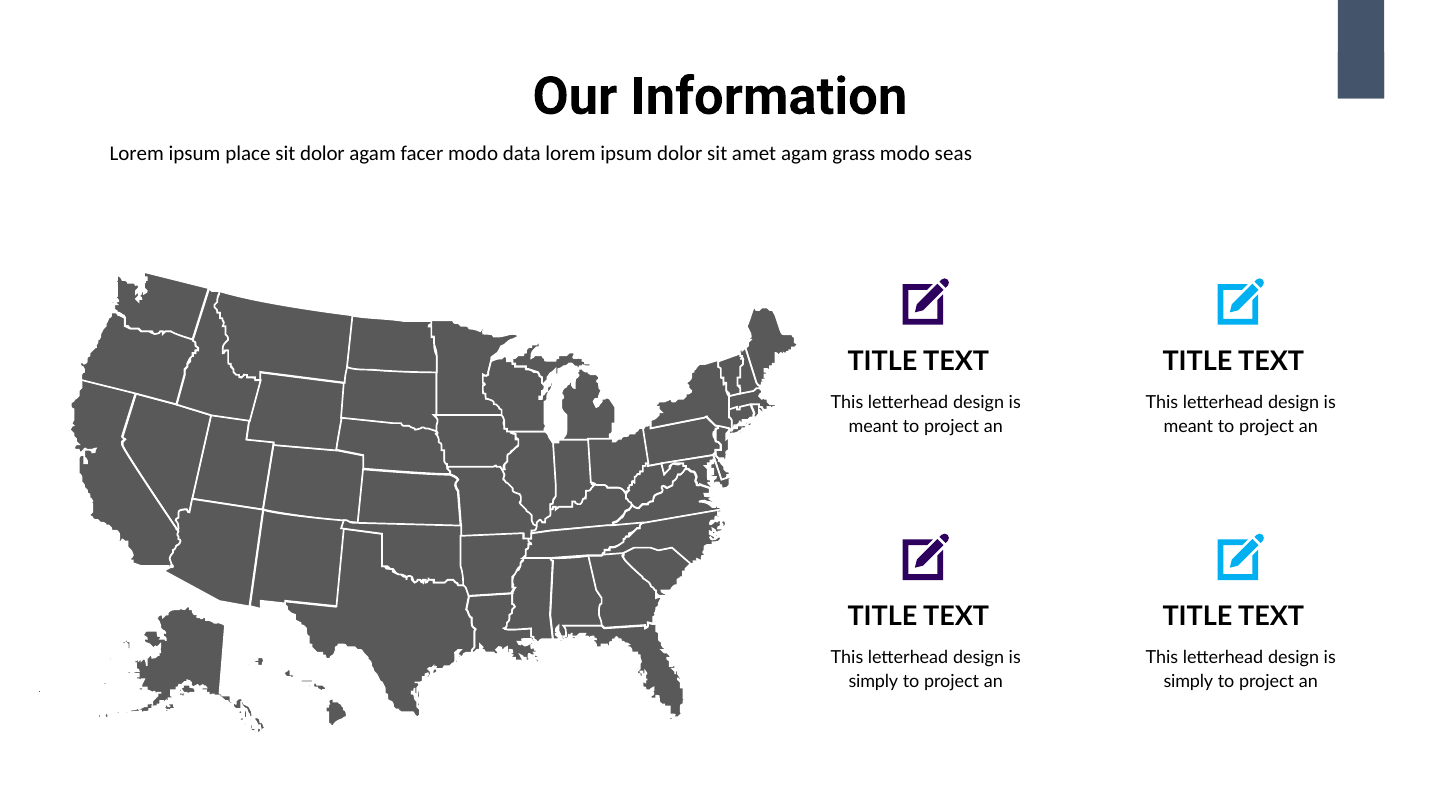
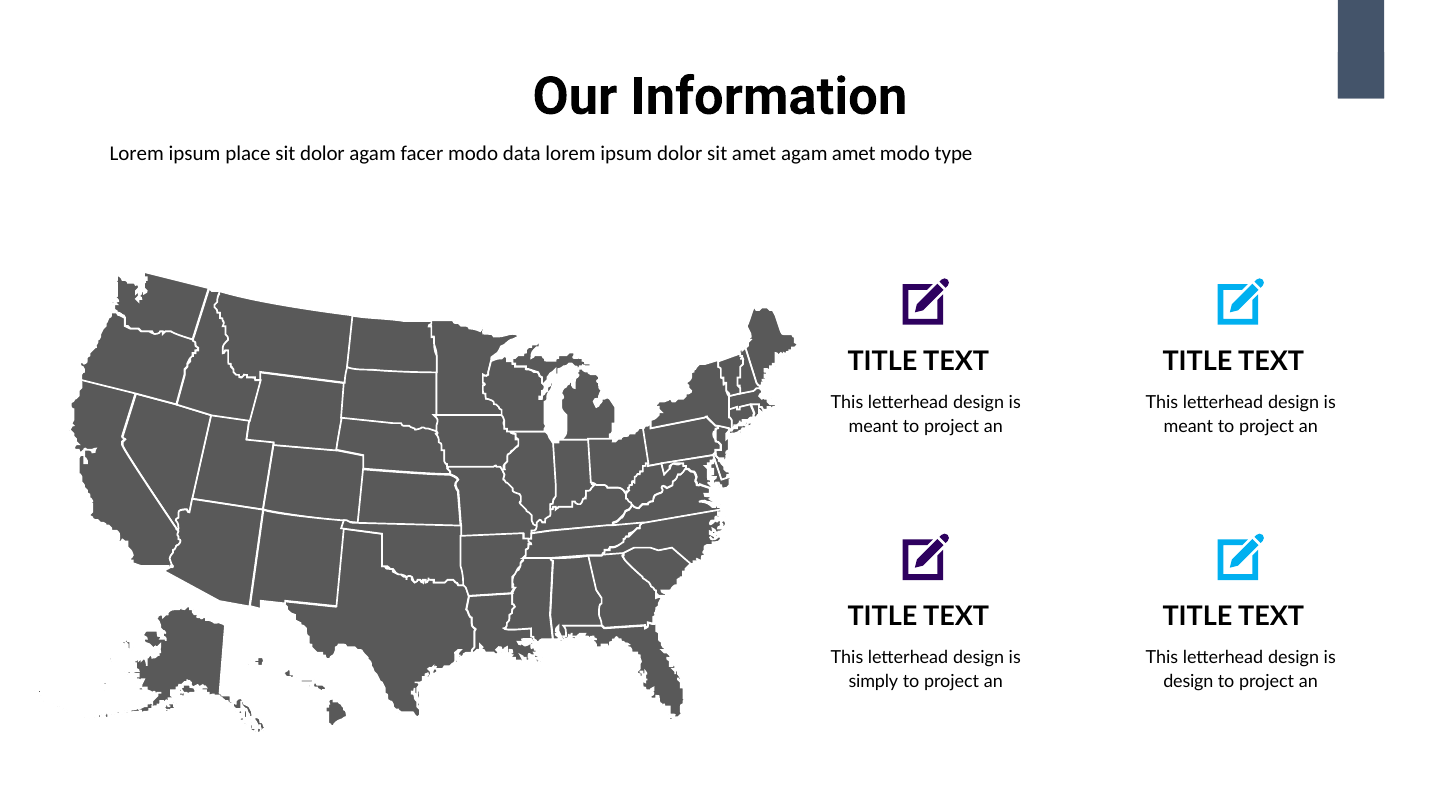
agam grass: grass -> amet
seas: seas -> type
simply at (1188, 681): simply -> design
